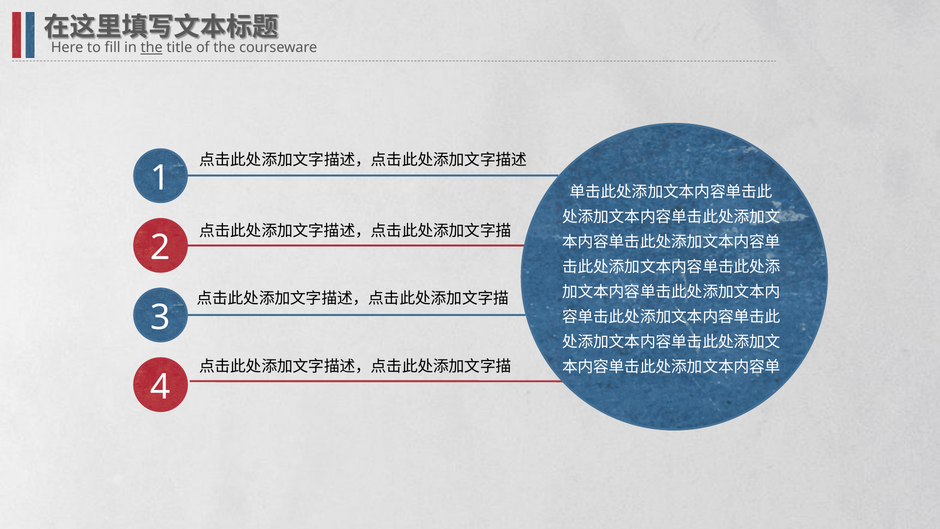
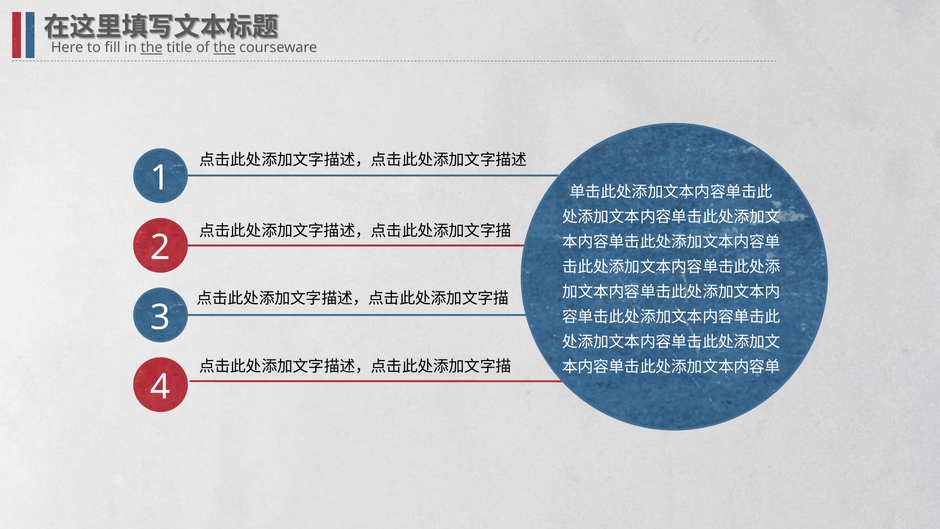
the at (224, 48) underline: none -> present
